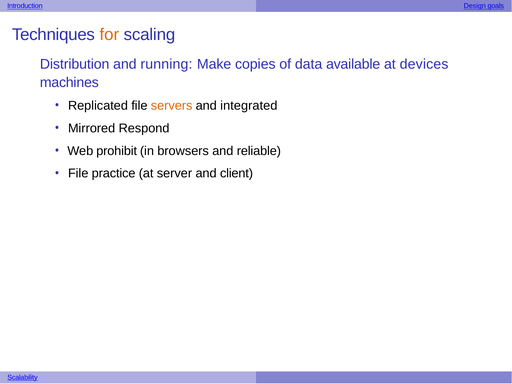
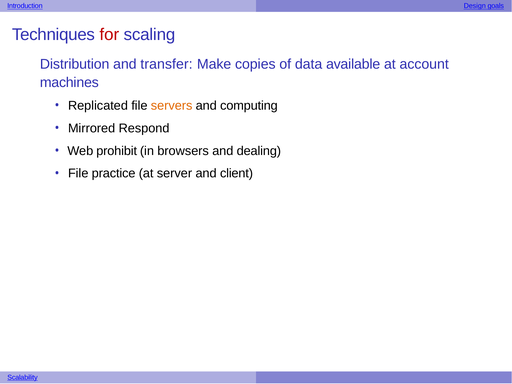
for colour: orange -> red
running: running -> transfer
devices: devices -> account
integrated: integrated -> computing
reliable: reliable -> dealing
